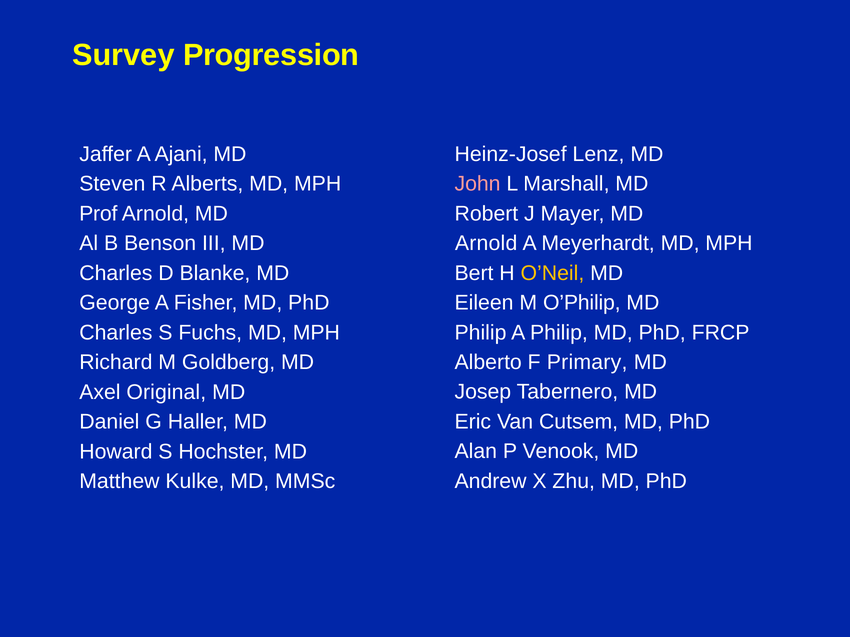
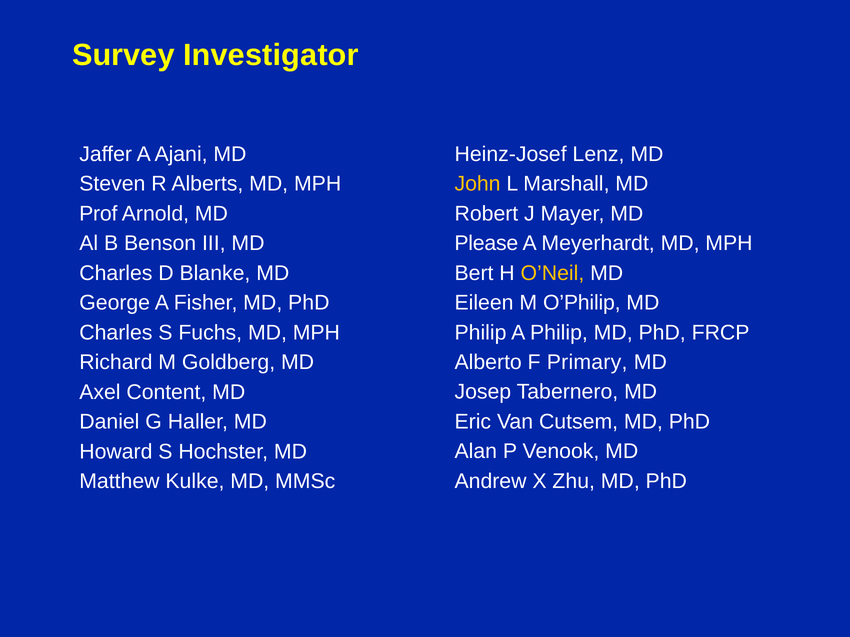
Progression: Progression -> Investigator
John colour: pink -> yellow
Arnold at (486, 244): Arnold -> Please
Original: Original -> Content
